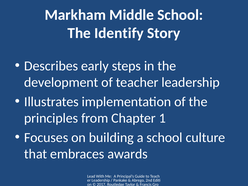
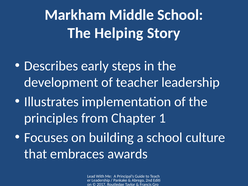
Identify: Identify -> Helping
